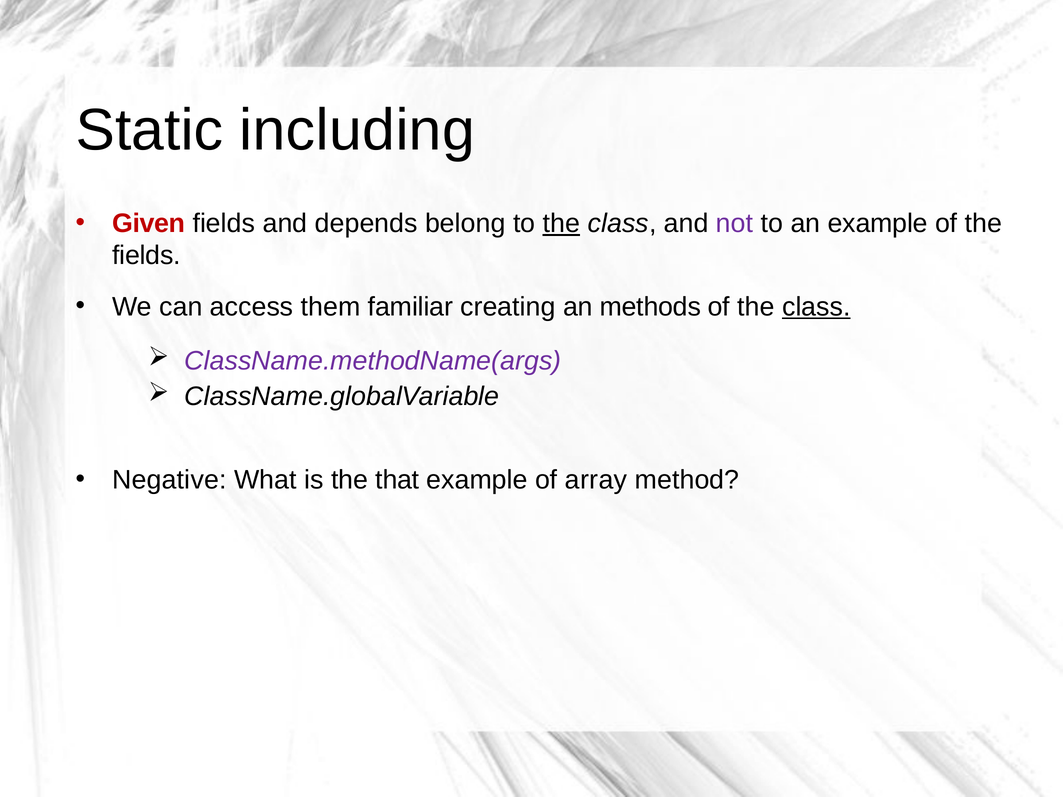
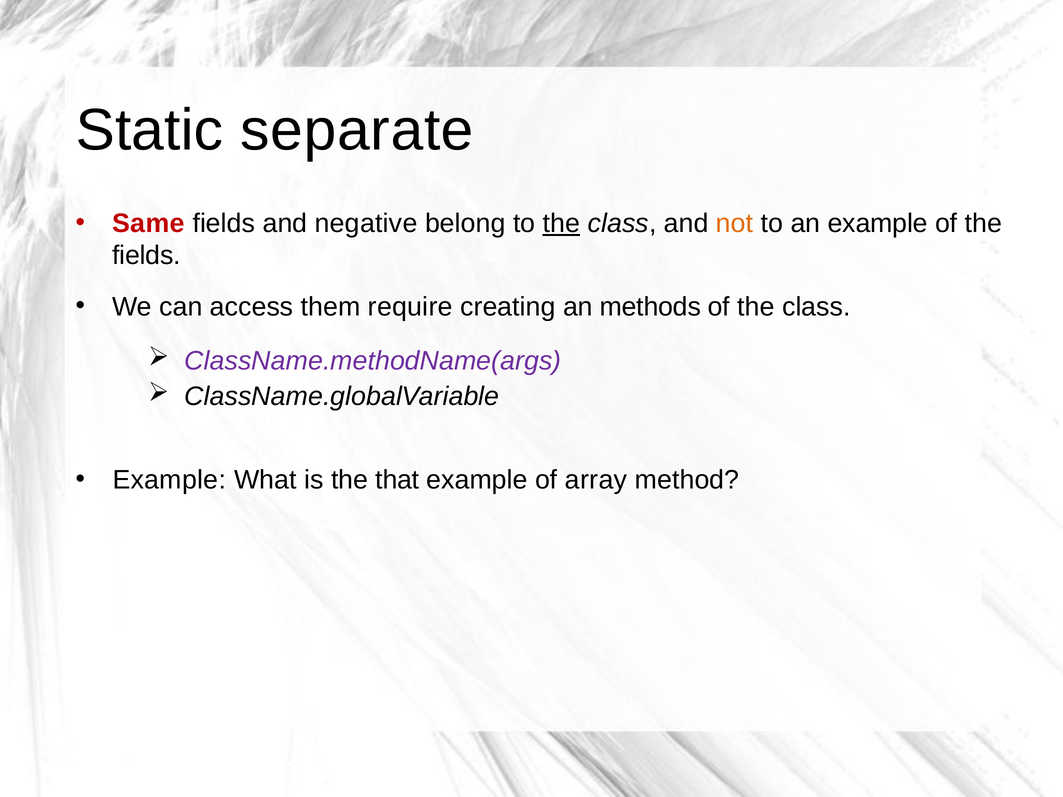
including: including -> separate
Given: Given -> Same
depends: depends -> negative
not colour: purple -> orange
familiar: familiar -> require
class at (816, 307) underline: present -> none
Negative at (169, 480): Negative -> Example
